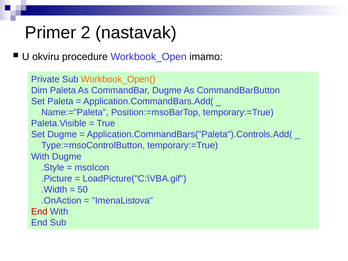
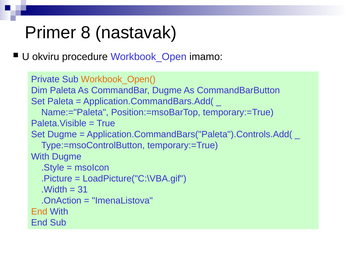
2: 2 -> 8
50: 50 -> 31
End at (39, 212) colour: red -> orange
